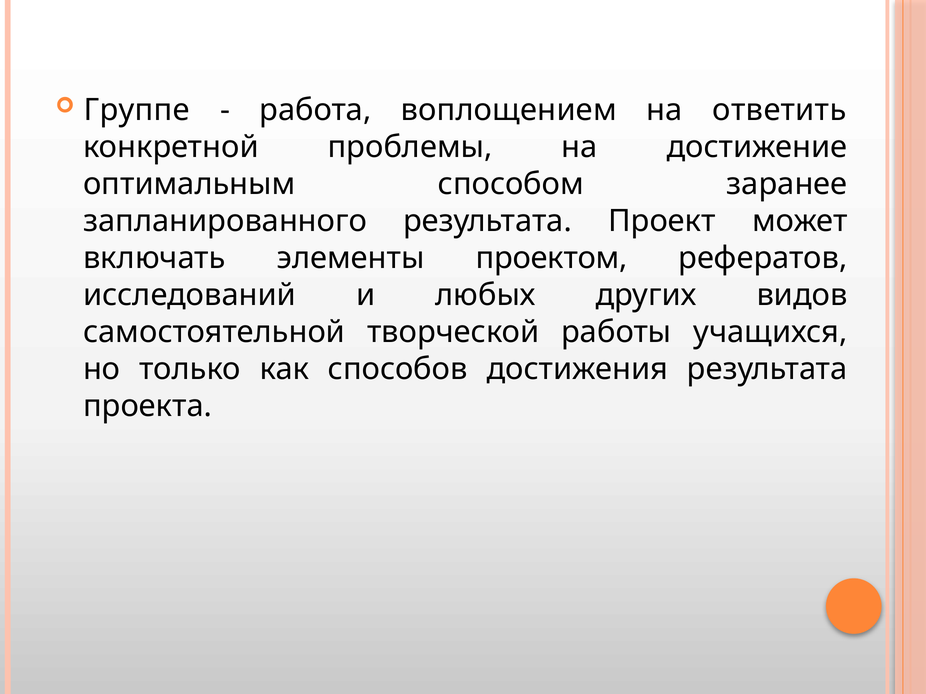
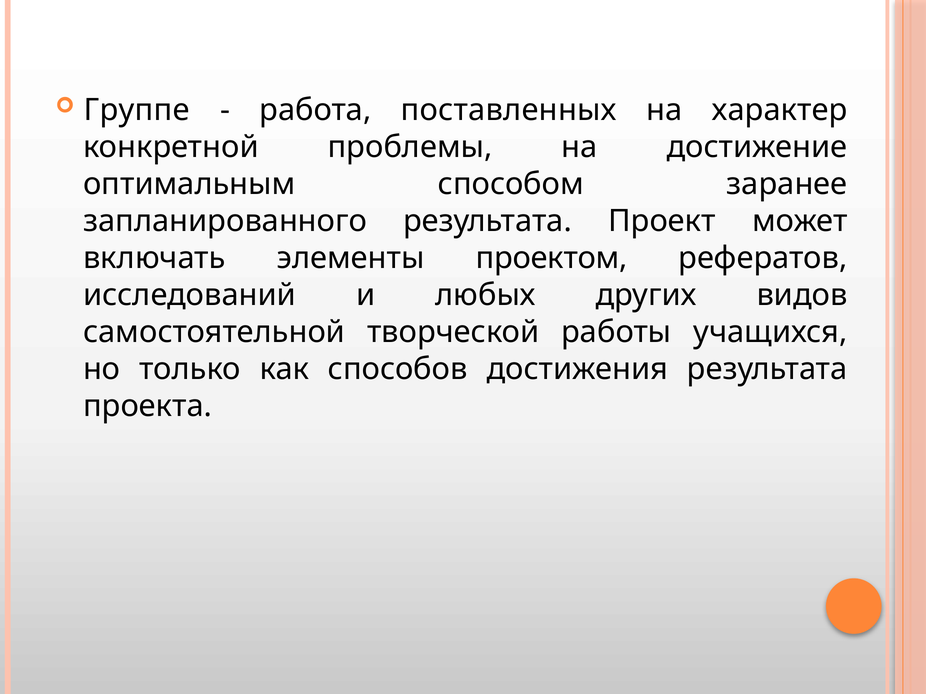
воплощением: воплощением -> поставленных
ответить: ответить -> характер
